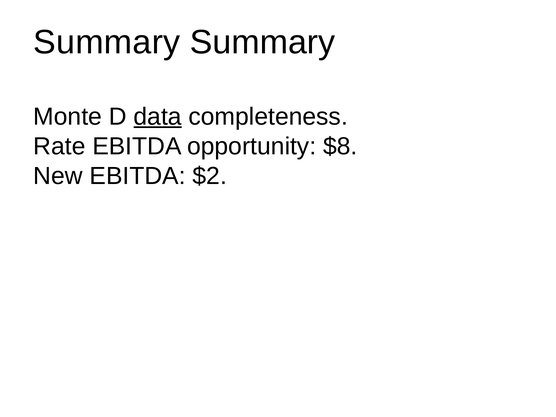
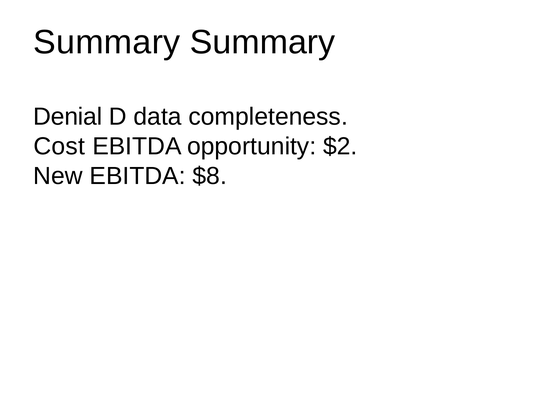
Monte: Monte -> Denial
data underline: present -> none
Rate: Rate -> Cost
$8: $8 -> $2
$2: $2 -> $8
